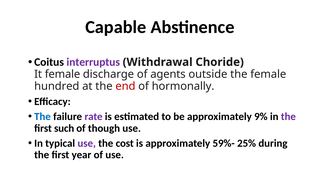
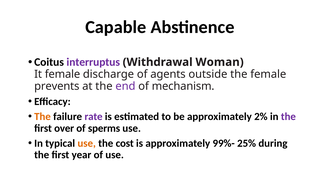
Choride: Choride -> Woman
hundred: hundred -> prevents
end colour: red -> purple
hormonally: hormonally -> mechanism
The at (42, 117) colour: blue -> orange
9%: 9% -> 2%
such: such -> over
though: though -> sperms
use at (87, 143) colour: purple -> orange
59%-: 59%- -> 99%-
